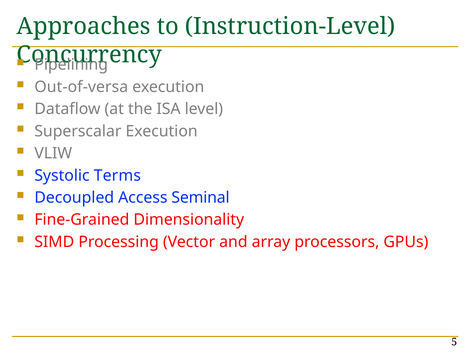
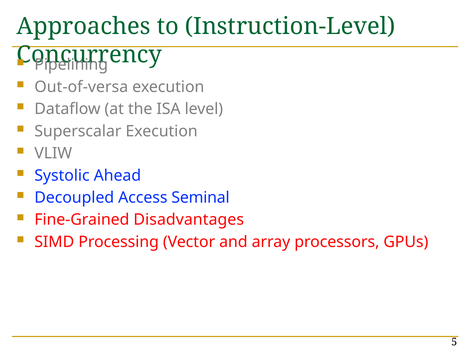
Terms: Terms -> Ahead
Dimensionality: Dimensionality -> Disadvantages
